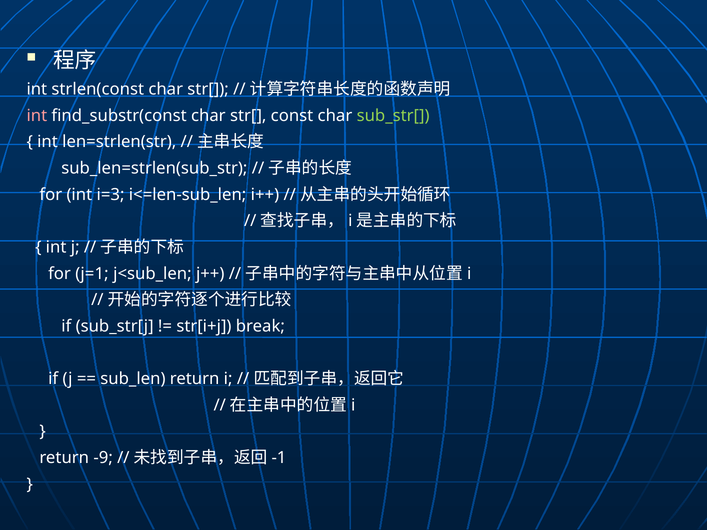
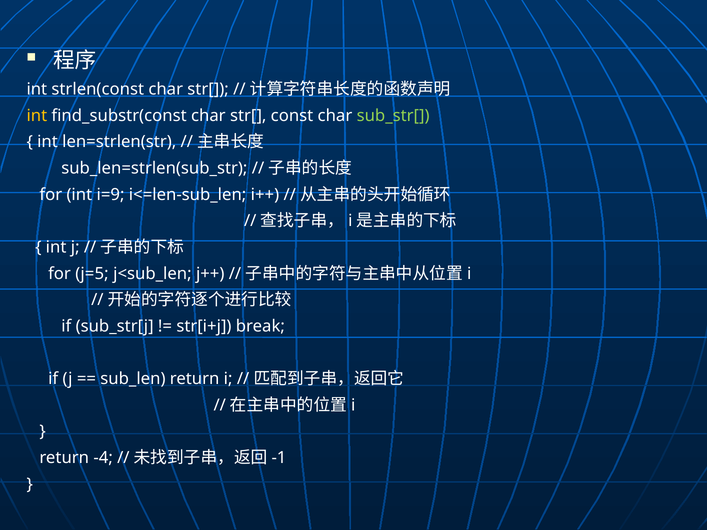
int at (37, 116) colour: pink -> yellow
i=3: i=3 -> i=9
j=1: j=1 -> j=5
-9: -9 -> -4
